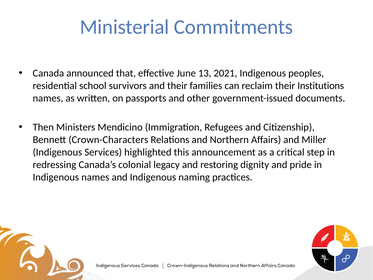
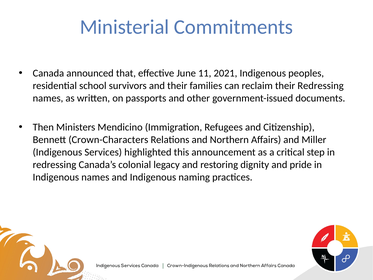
13: 13 -> 11
their Institutions: Institutions -> Redressing
